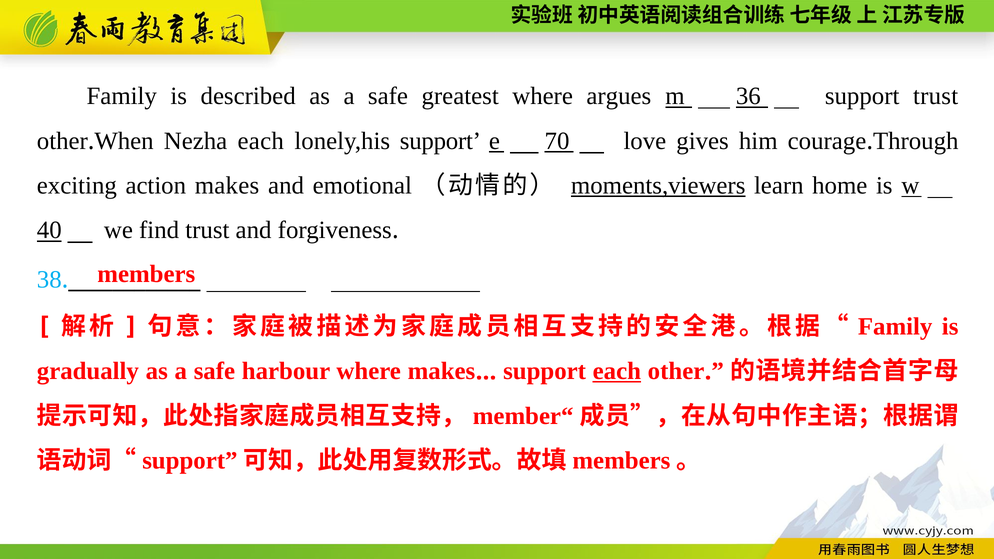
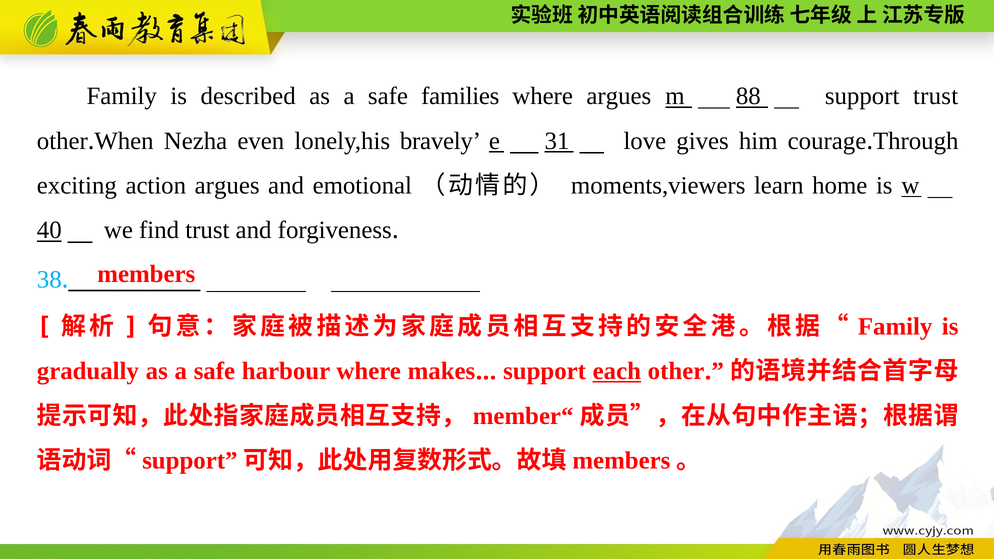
greatest: greatest -> families
36: 36 -> 88
Nezha each: each -> even
lonely,his support: support -> bravely
70: 70 -> 31
action makes: makes -> argues
moments,viewers underline: present -> none
